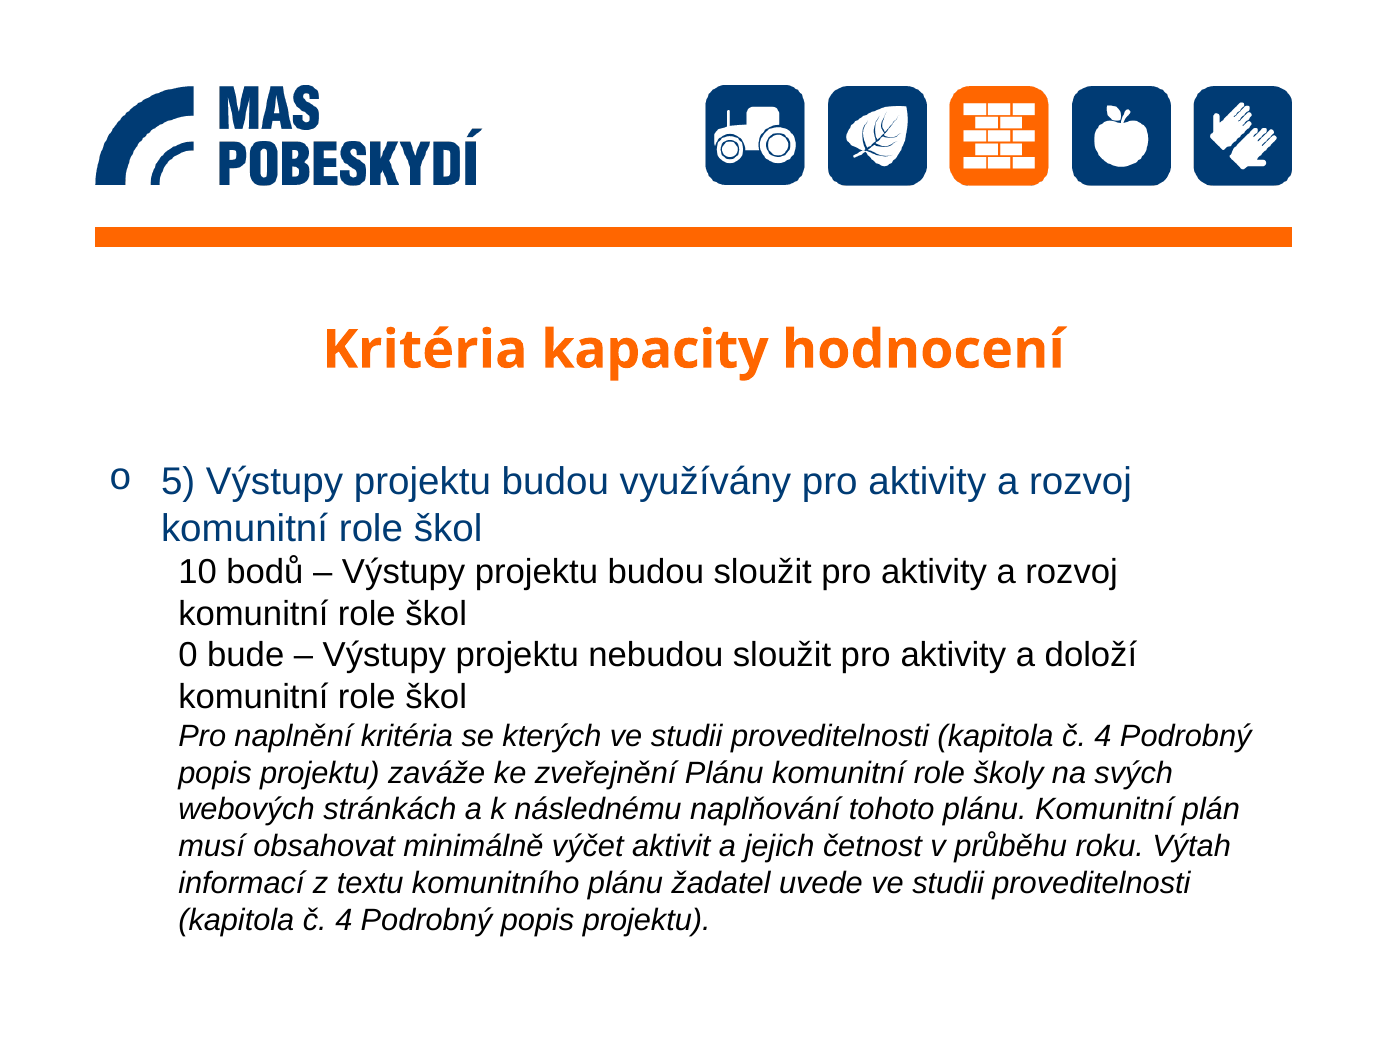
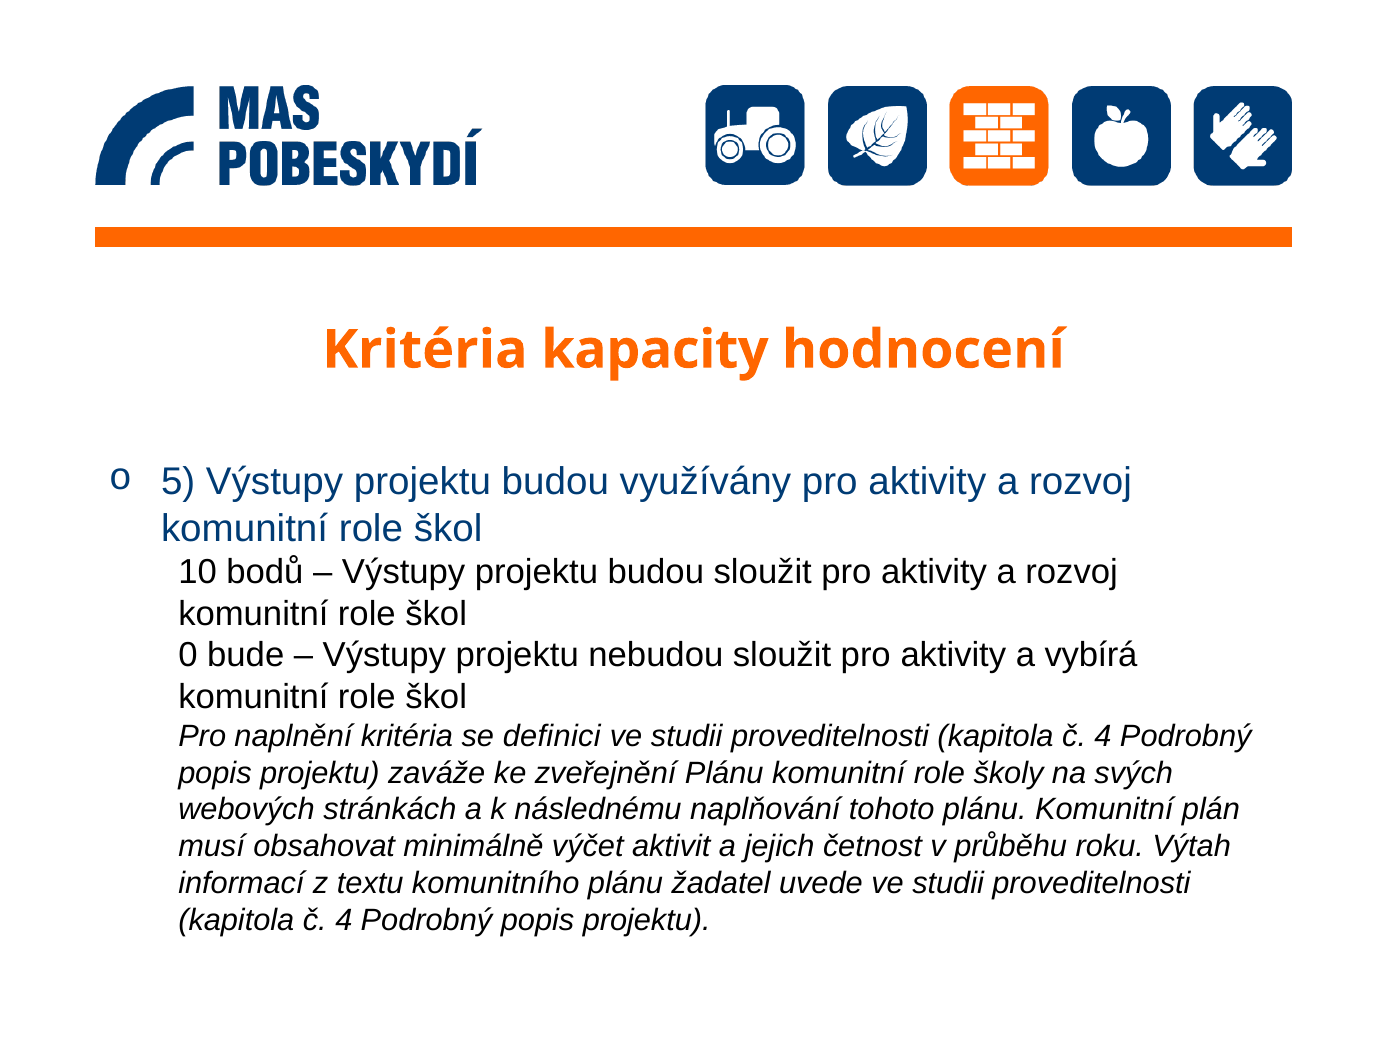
doloží: doloží -> vybírá
kterých: kterých -> definici
